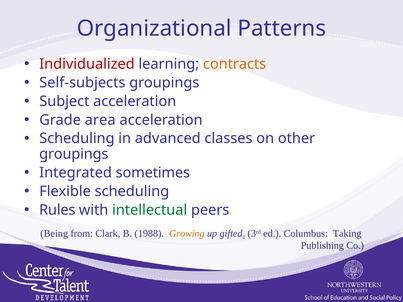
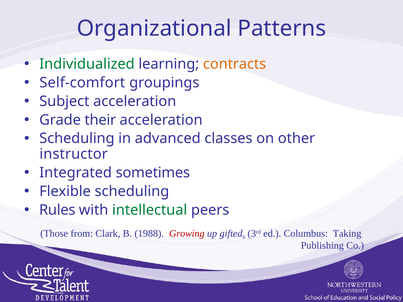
Individualized colour: red -> green
Self-subjects: Self-subjects -> Self-comfort
area: area -> their
groupings at (74, 154): groupings -> instructor
Being: Being -> Those
Growing colour: orange -> red
